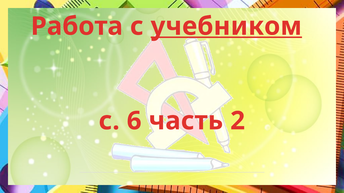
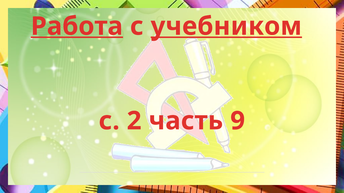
Работа underline: none -> present
6: 6 -> 2
2: 2 -> 9
